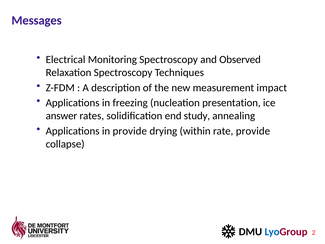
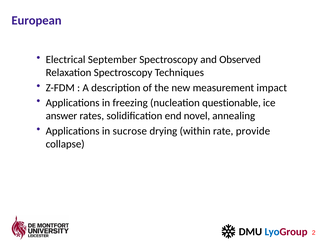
Messages: Messages -> European
Monitoring: Monitoring -> September
presentation: presentation -> questionable
study: study -> novel
in provide: provide -> sucrose
